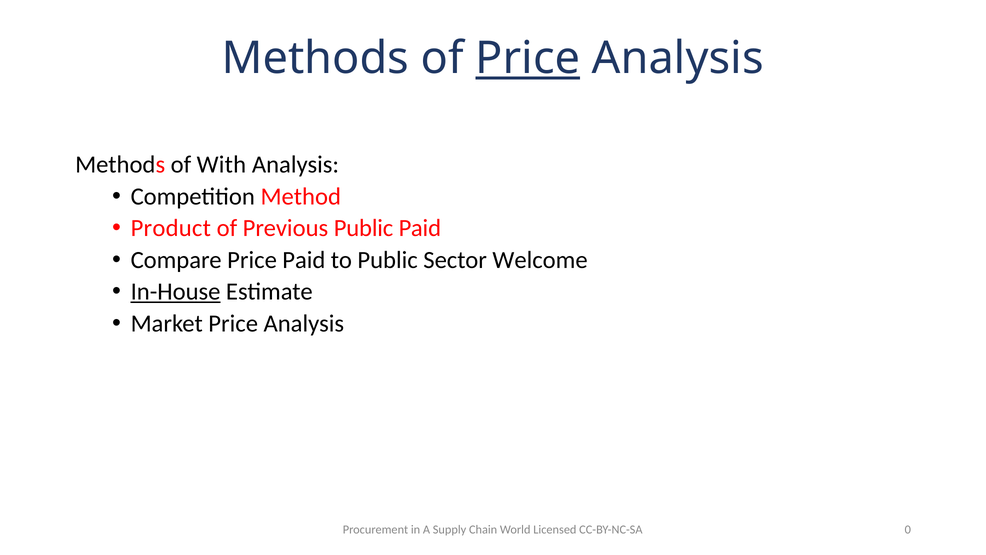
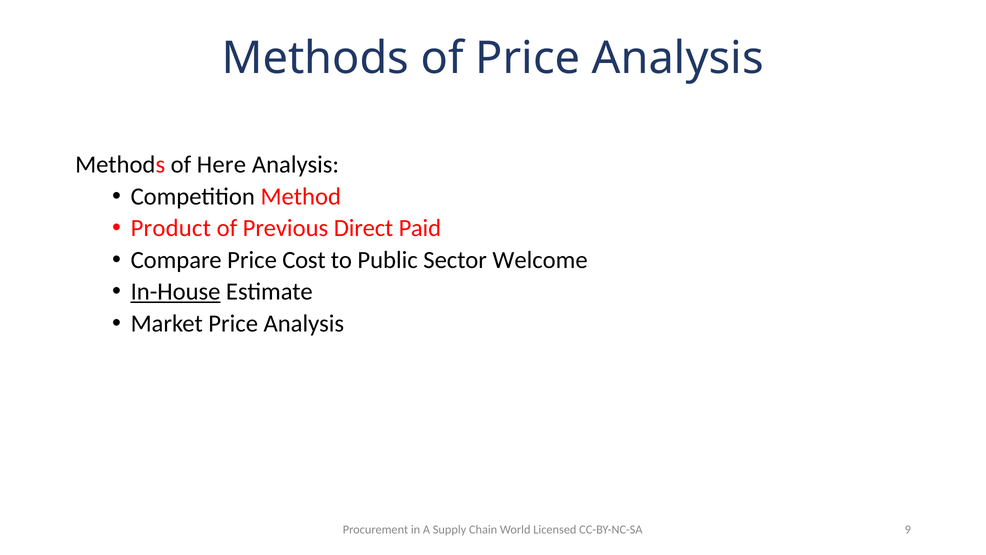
Price at (528, 58) underline: present -> none
With: With -> Here
Previous Public: Public -> Direct
Price Paid: Paid -> Cost
0: 0 -> 9
